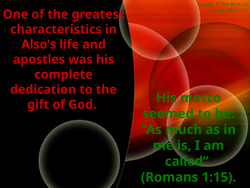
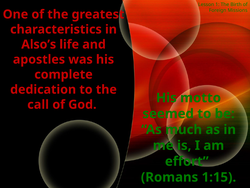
gift: gift -> call
called: called -> effort
